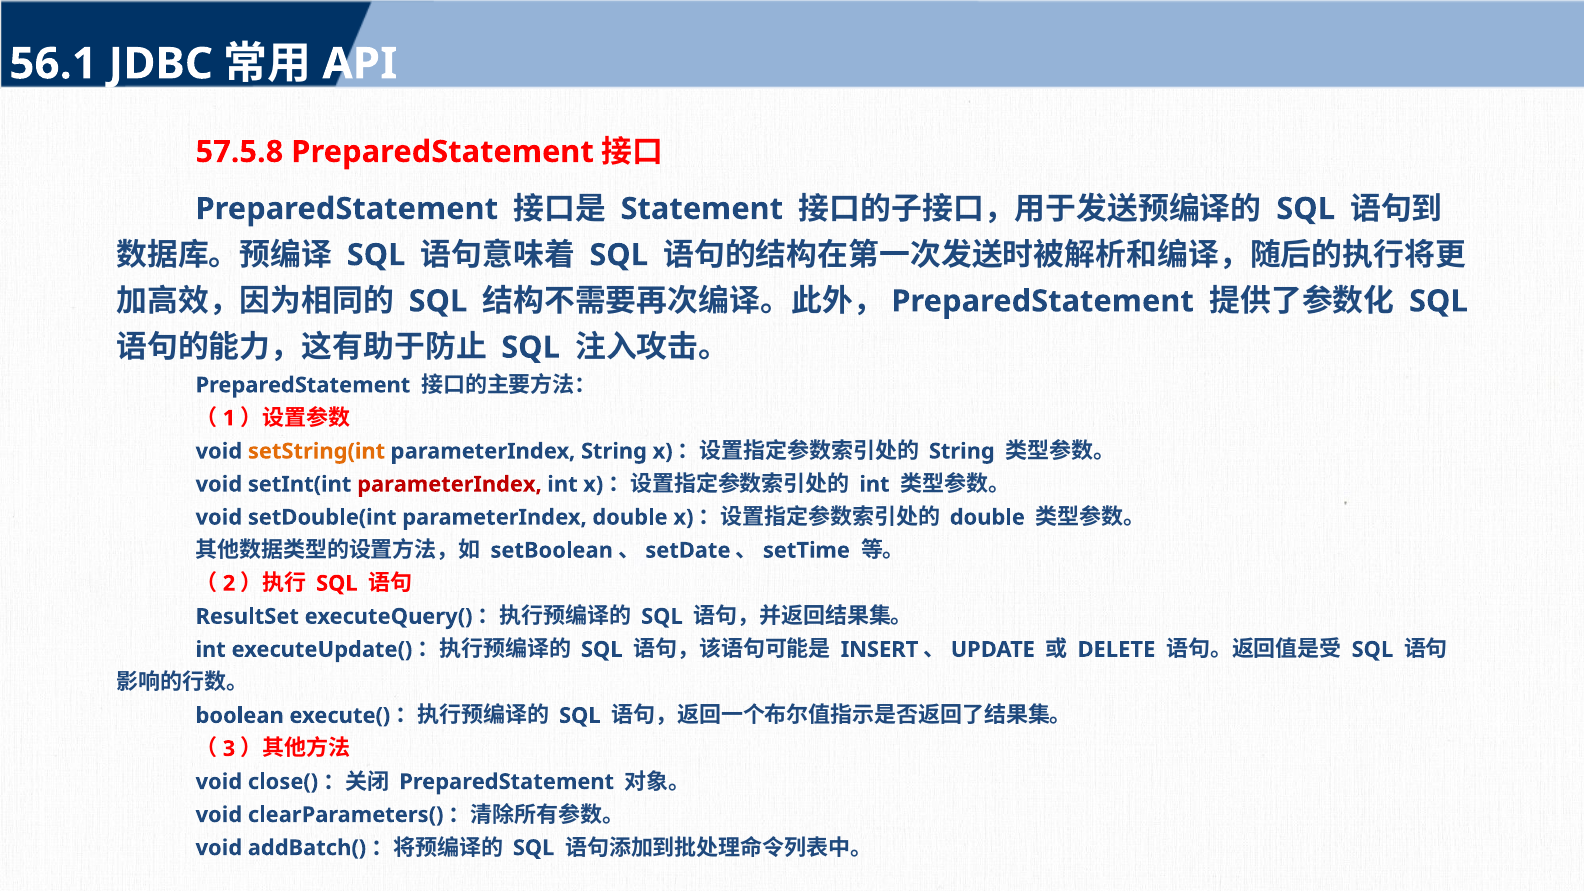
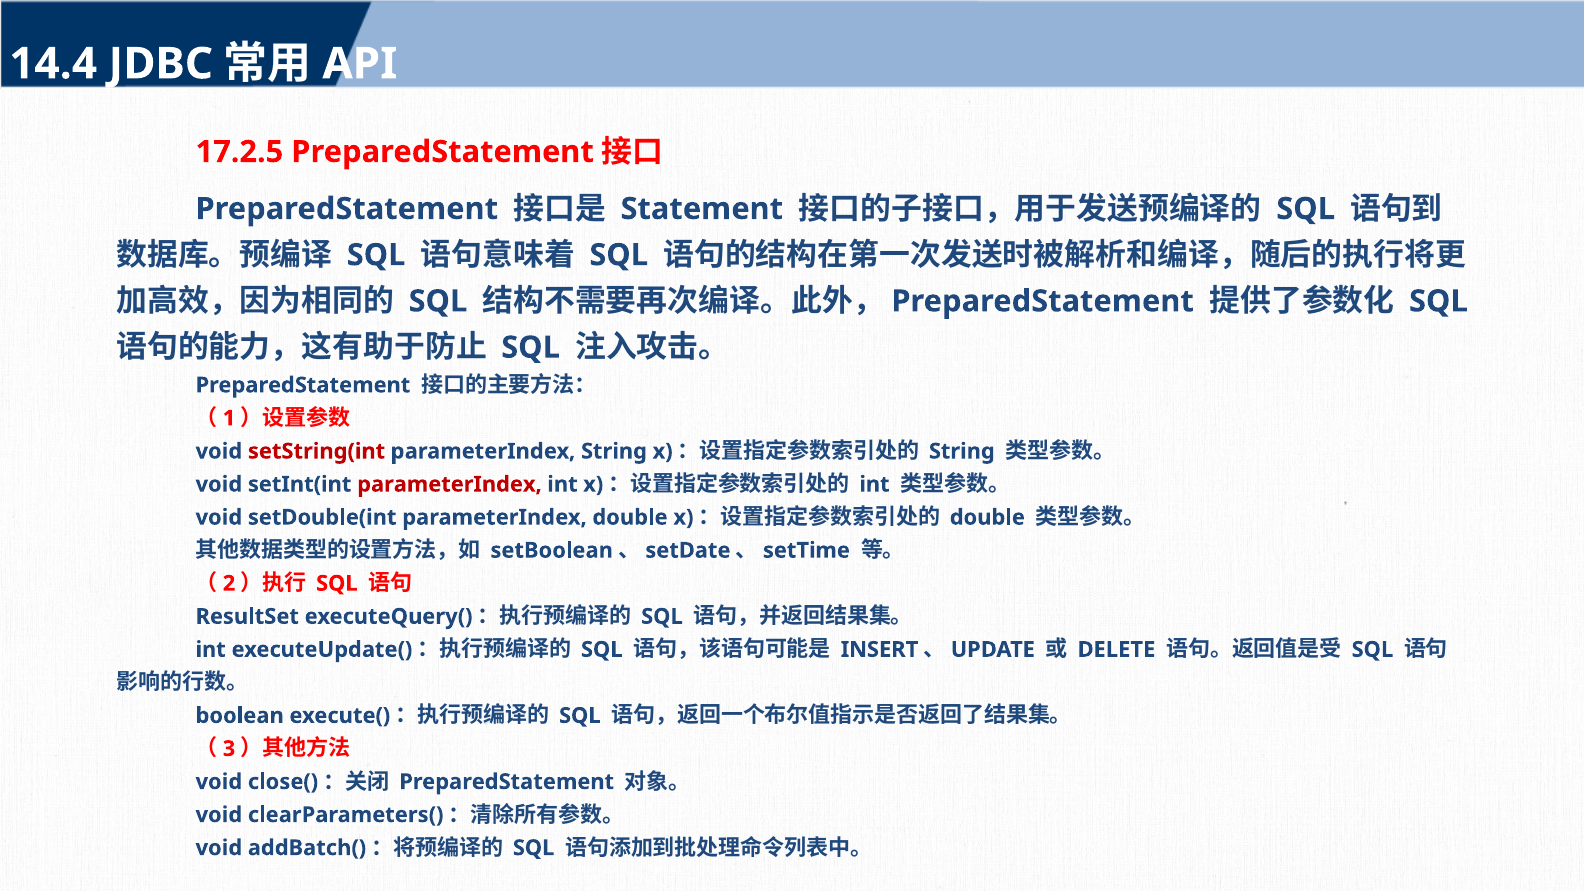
56.1: 56.1 -> 14.4
57.5.8: 57.5.8 -> 17.2.5
setString(int colour: orange -> red
